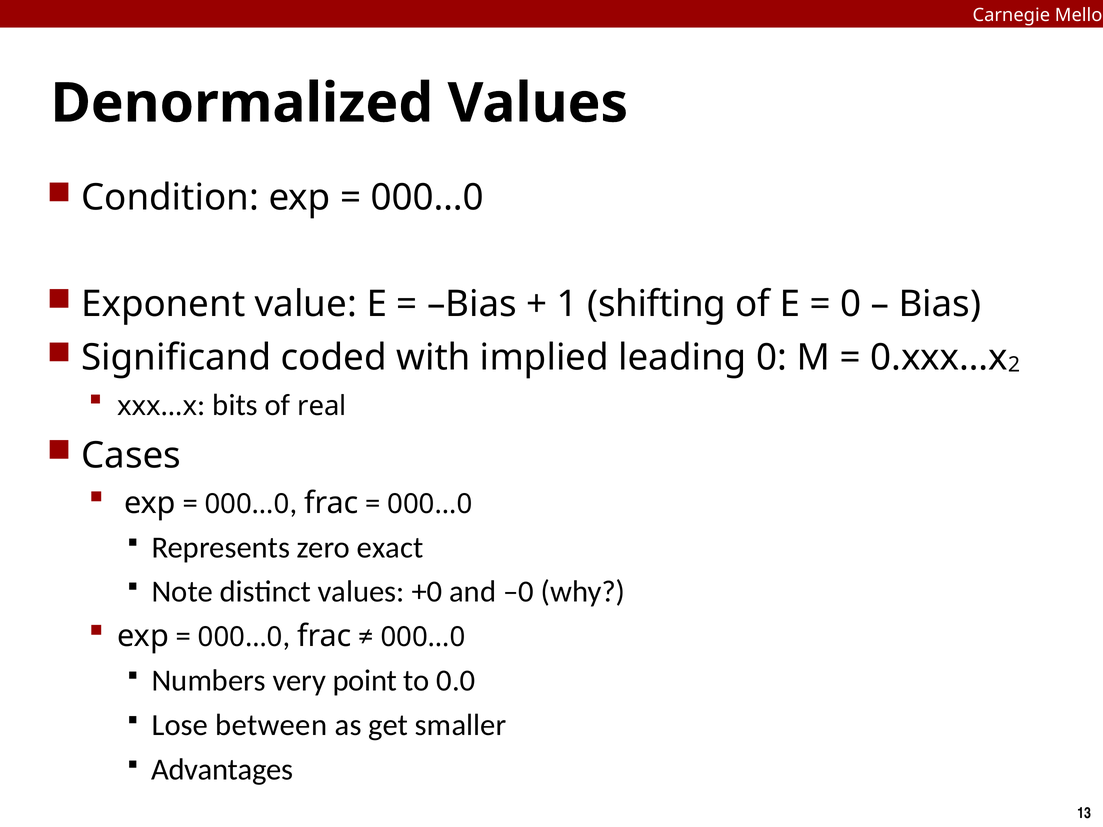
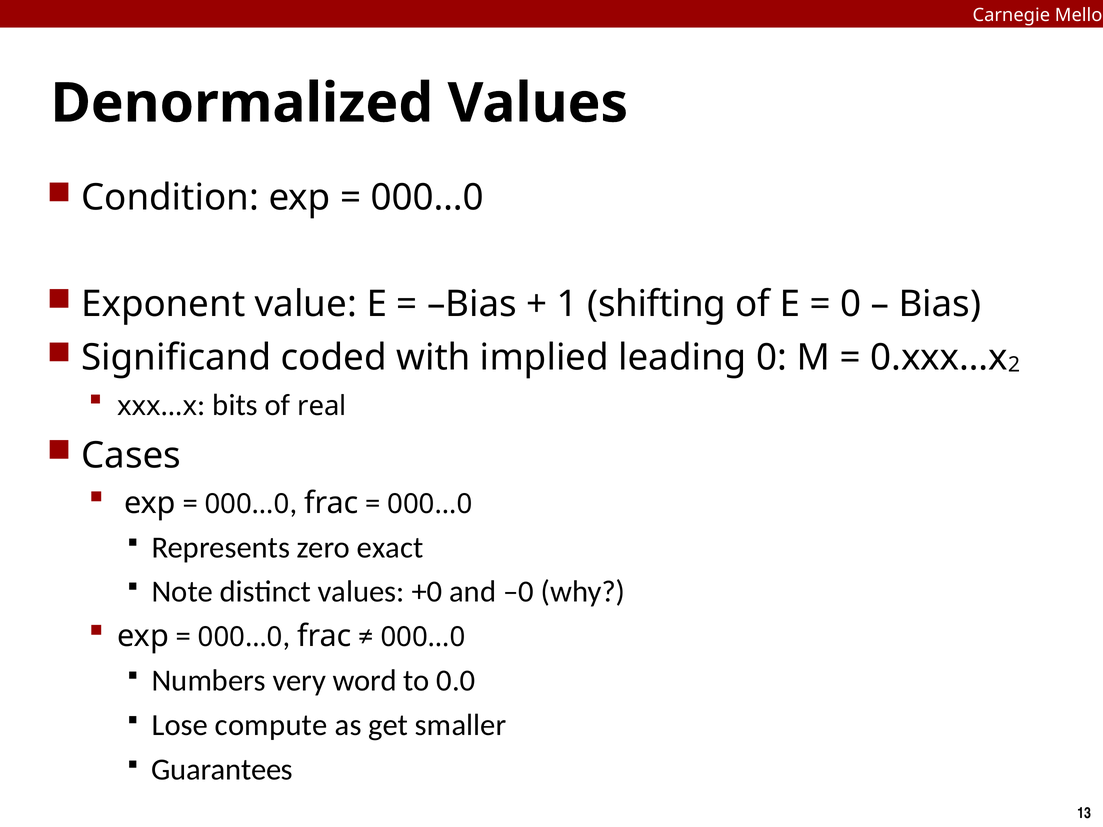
point: point -> word
between: between -> compute
Advantages: Advantages -> Guarantees
